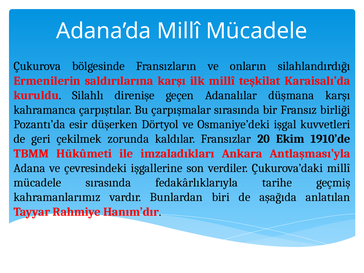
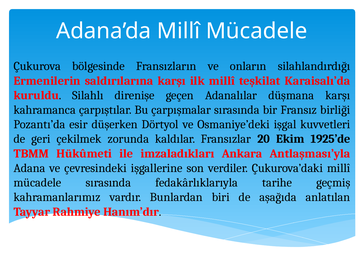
1910’de: 1910’de -> 1925’de
